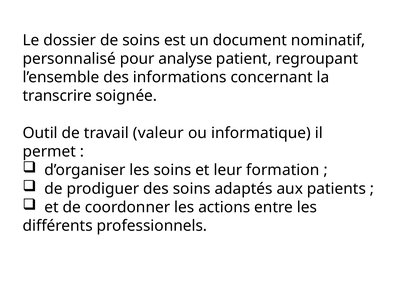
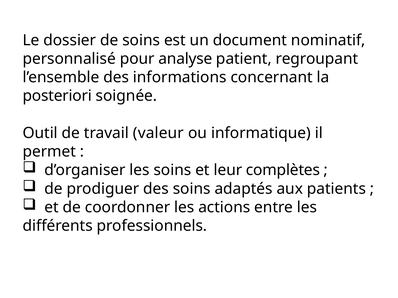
transcrire: transcrire -> posteriori
formation: formation -> complètes
